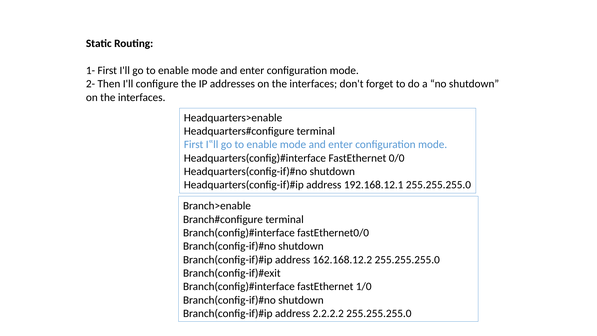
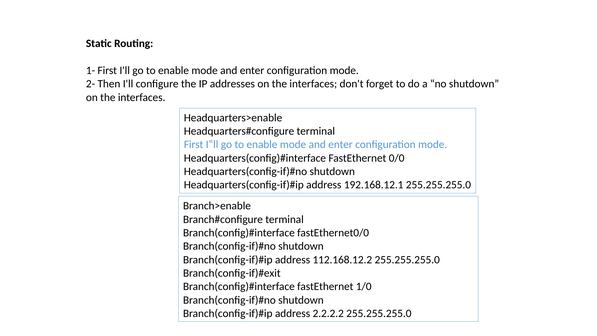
162.168.12.2: 162.168.12.2 -> 112.168.12.2
